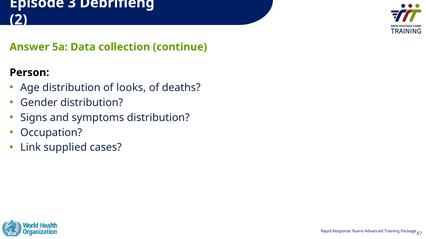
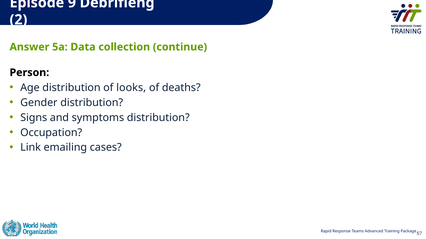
3: 3 -> 9
supplied: supplied -> emailing
